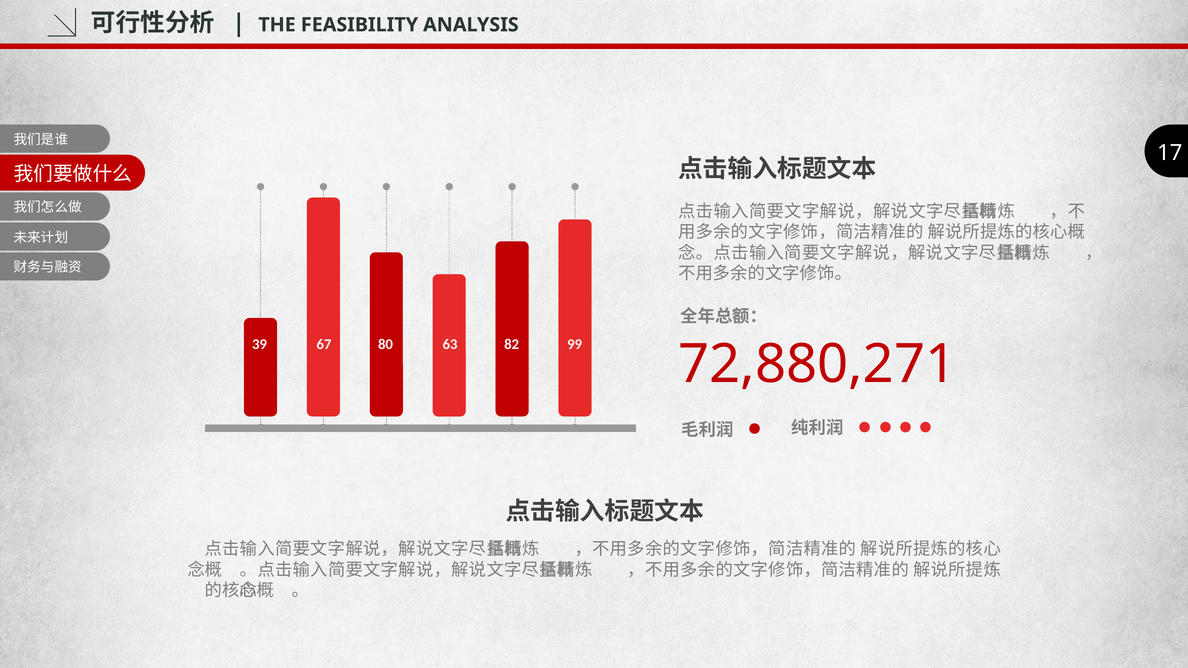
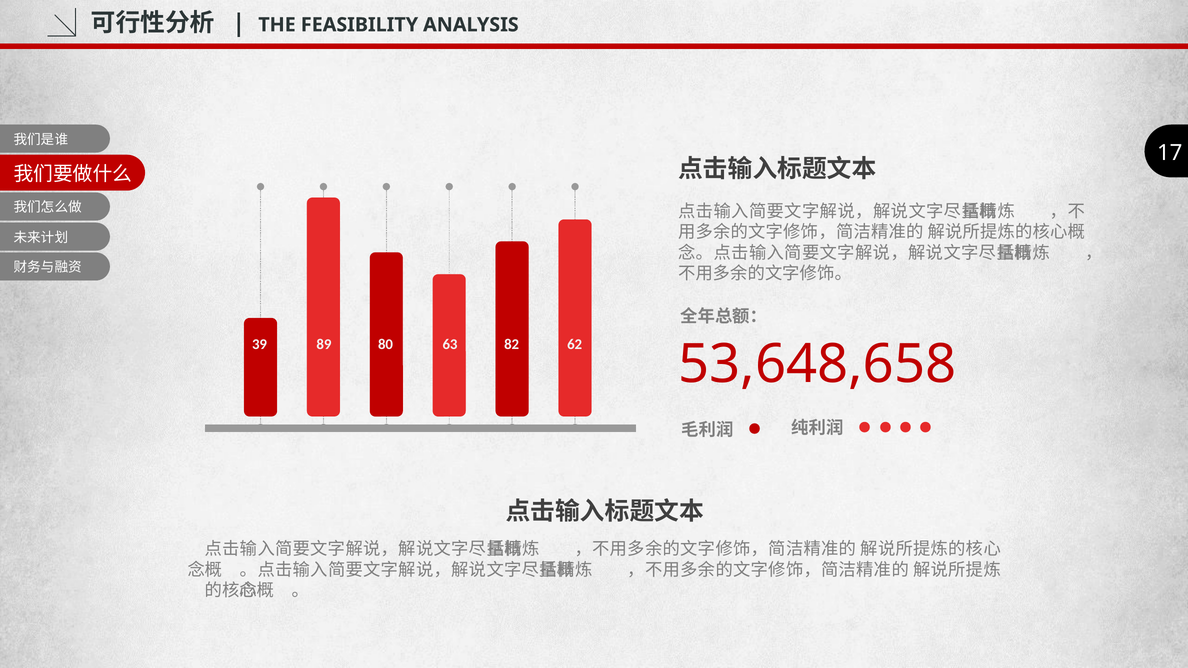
67: 67 -> 89
99: 99 -> 62
72,880,271: 72,880,271 -> 53,648,658
